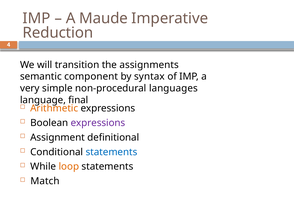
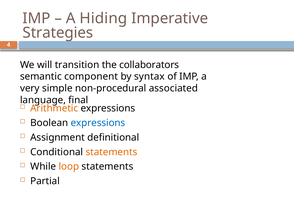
Maude: Maude -> Hiding
Reduction: Reduction -> Strategies
assignments: assignments -> collaborators
languages: languages -> associated
expressions at (98, 123) colour: purple -> blue
statements at (112, 152) colour: blue -> orange
Match: Match -> Partial
